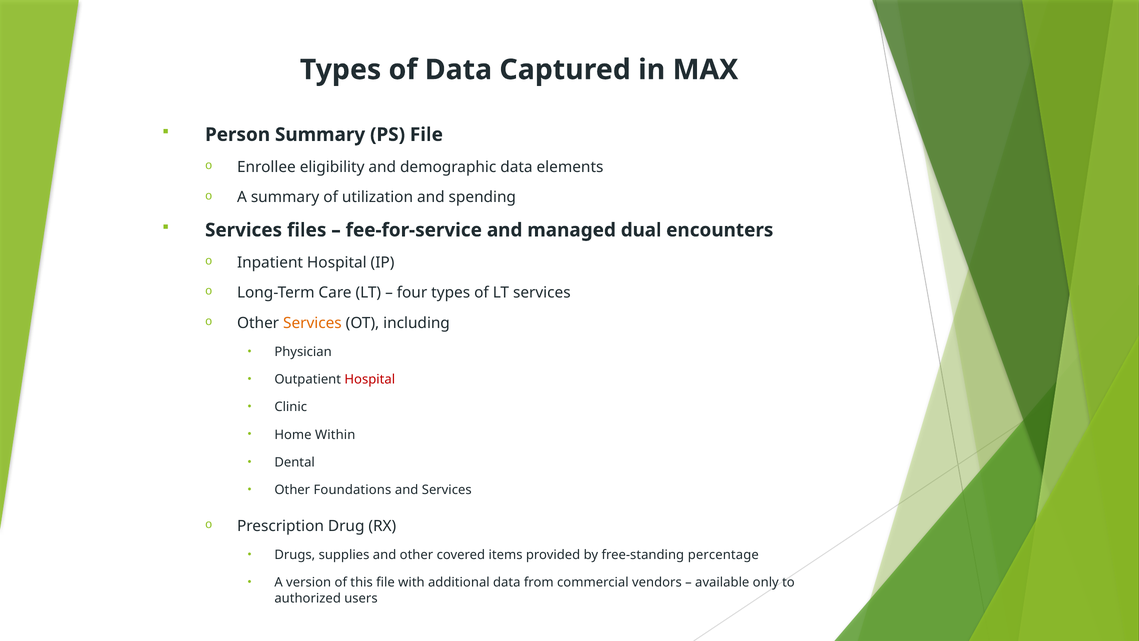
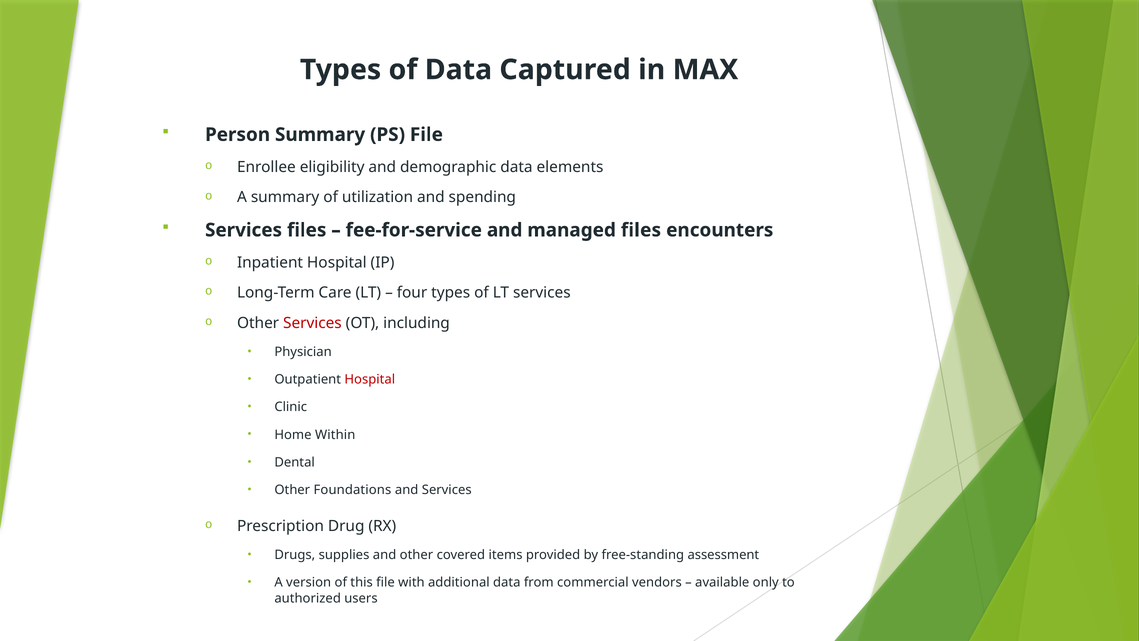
managed dual: dual -> files
Services at (312, 323) colour: orange -> red
percentage: percentage -> assessment
